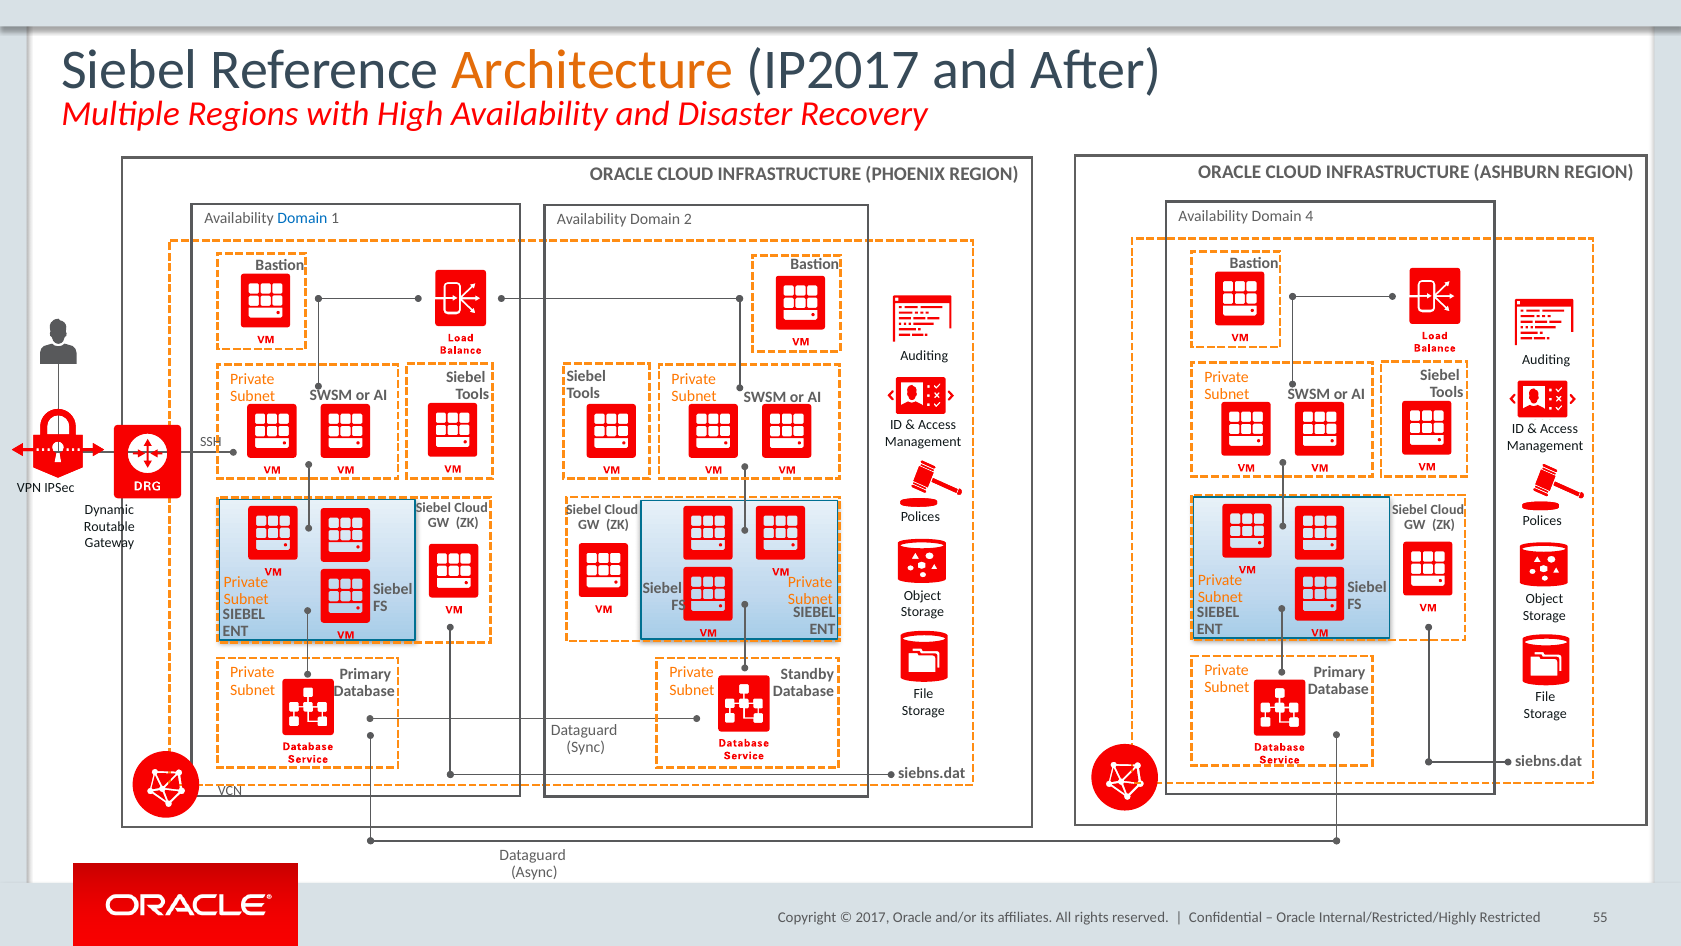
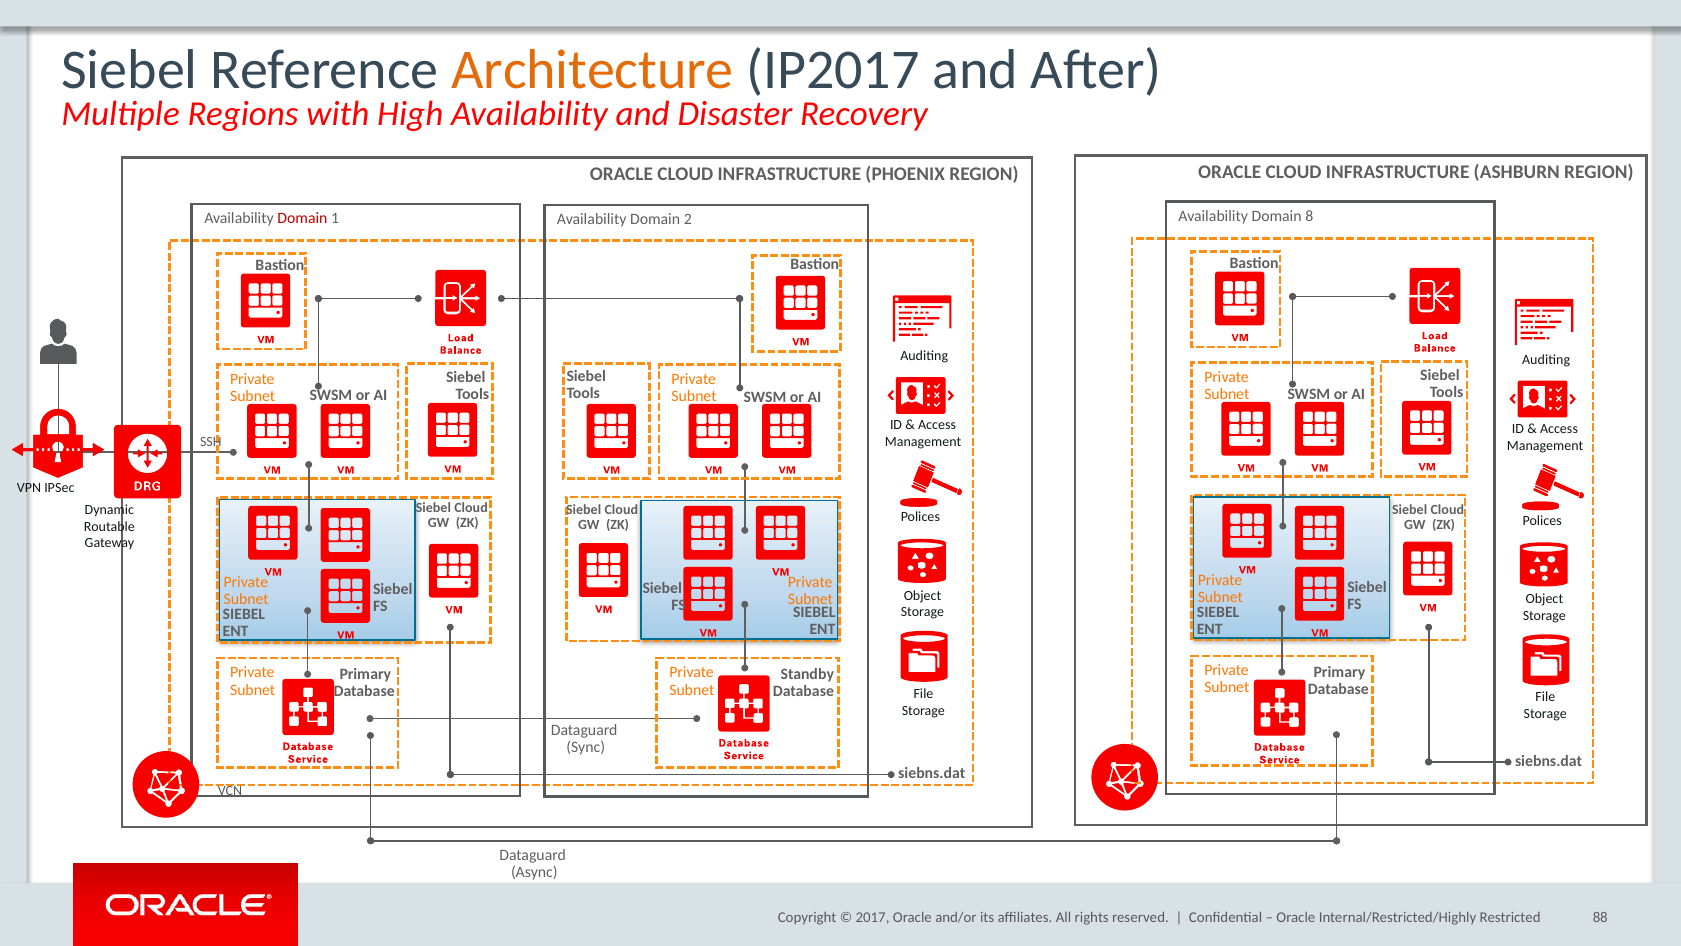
4: 4 -> 8
Domain at (302, 219) colour: blue -> red
55: 55 -> 88
